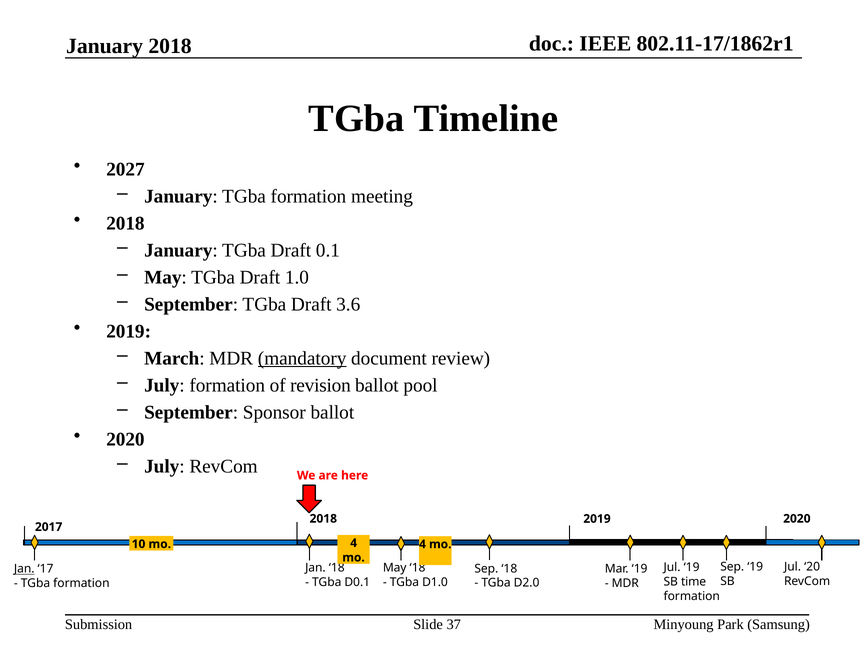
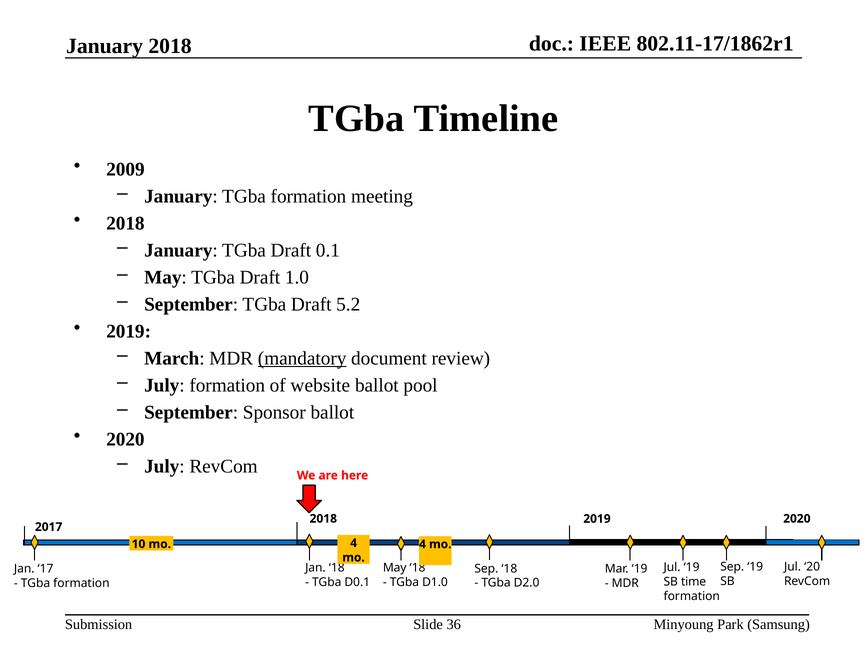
2027: 2027 -> 2009
3.6: 3.6 -> 5.2
revision: revision -> website
Jan at (24, 568) underline: present -> none
37: 37 -> 36
